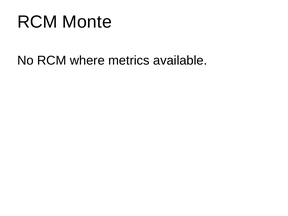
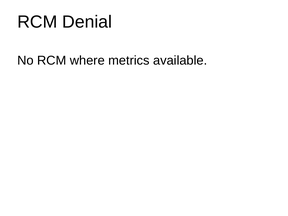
Monte: Monte -> Denial
